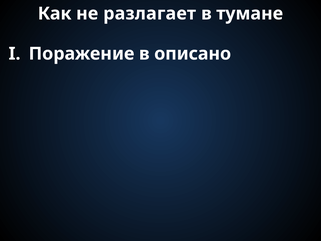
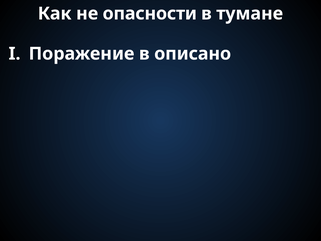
разлагает: разлагает -> опасности
